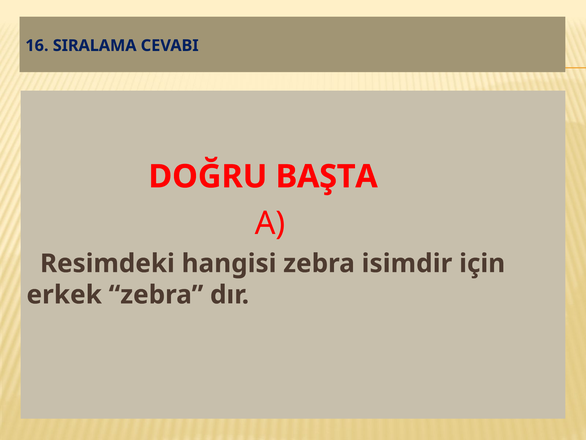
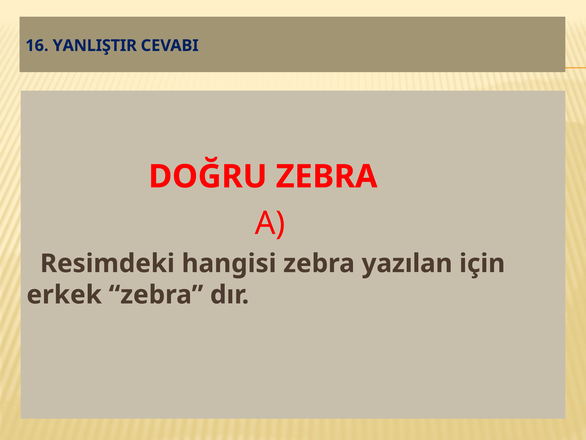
SIRALAMA: SIRALAMA -> YANLIŞTIR
DOĞRU BAŞTA: BAŞTA -> ZEBRA
isimdir: isimdir -> yazılan
